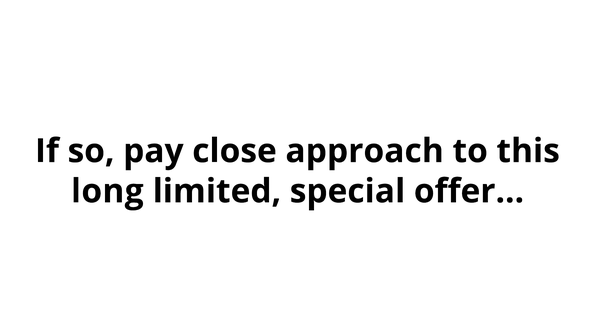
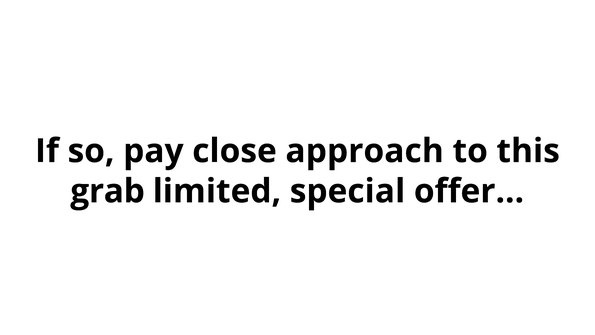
long: long -> grab
